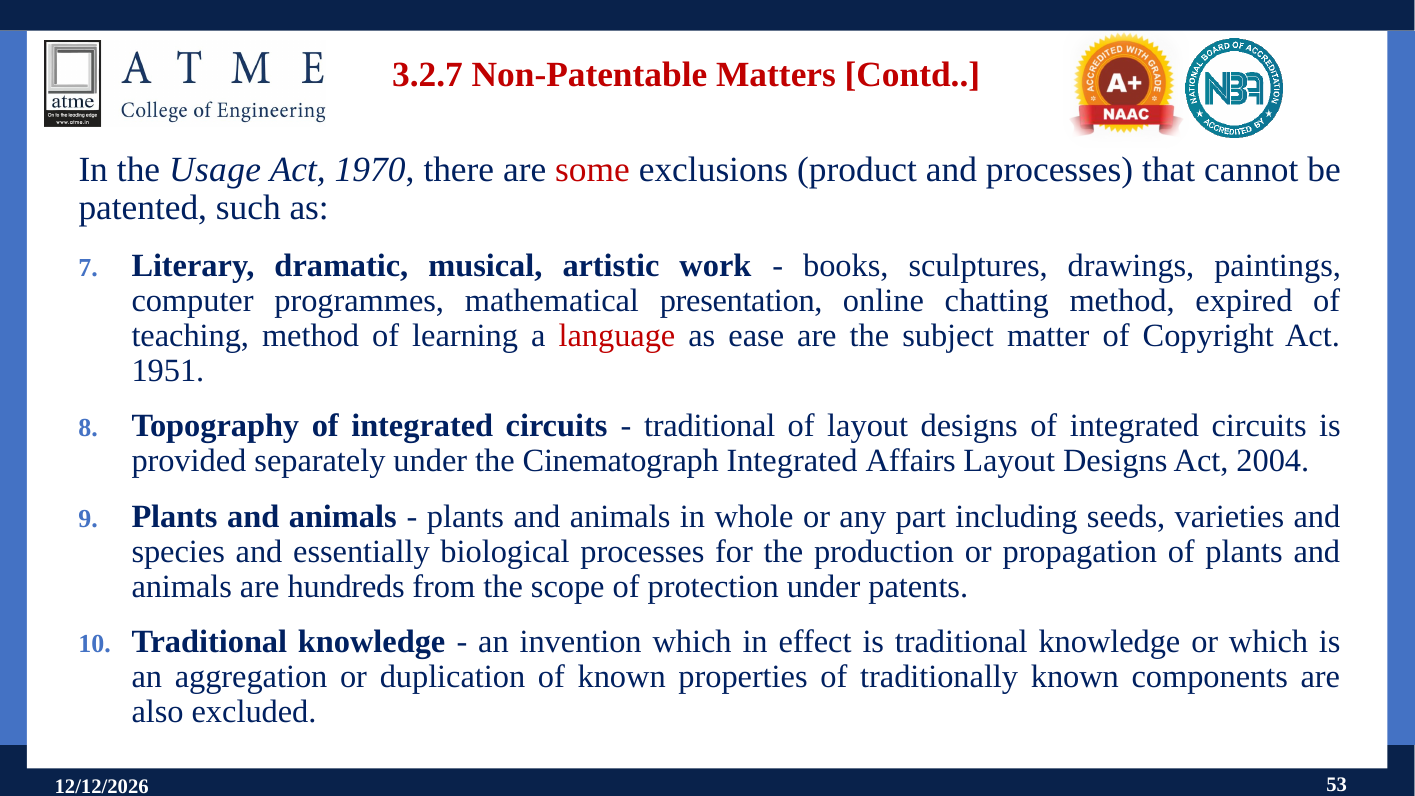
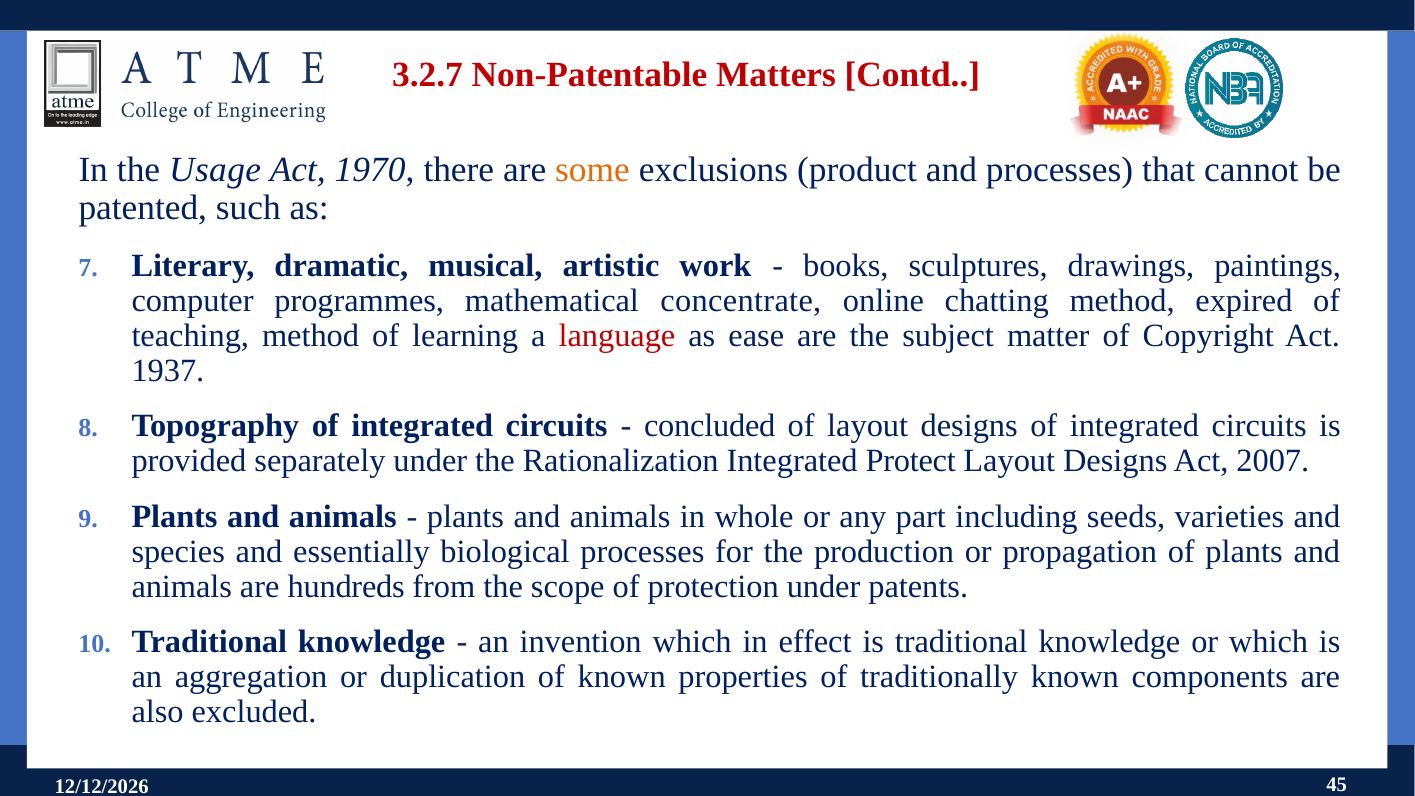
some colour: red -> orange
presentation: presentation -> concentrate
1951: 1951 -> 1937
traditional at (710, 426): traditional -> concluded
Cinematograph: Cinematograph -> Rationalization
Affairs: Affairs -> Protect
2004: 2004 -> 2007
53: 53 -> 45
